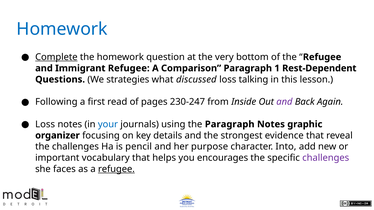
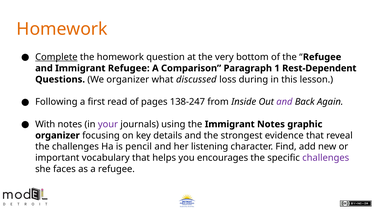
Homework at (62, 29) colour: blue -> orange
We strategies: strategies -> organizer
talking: talking -> during
230-247: 230-247 -> 138-247
Loss at (45, 124): Loss -> With
your colour: blue -> purple
the Paragraph: Paragraph -> Immigrant
purpose: purpose -> listening
Into: Into -> Find
refugee at (116, 169) underline: present -> none
